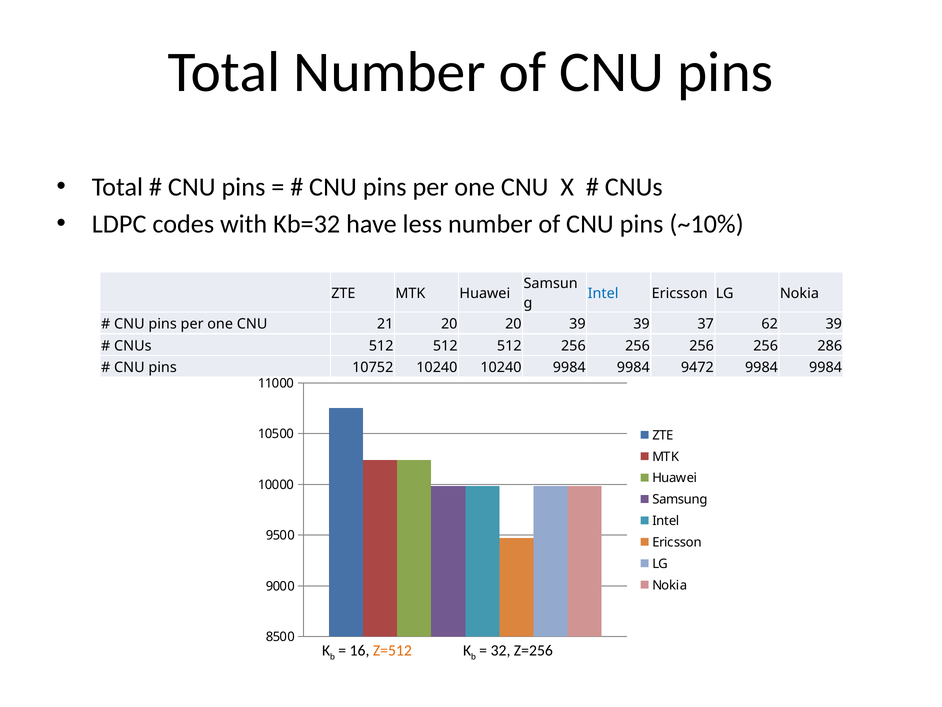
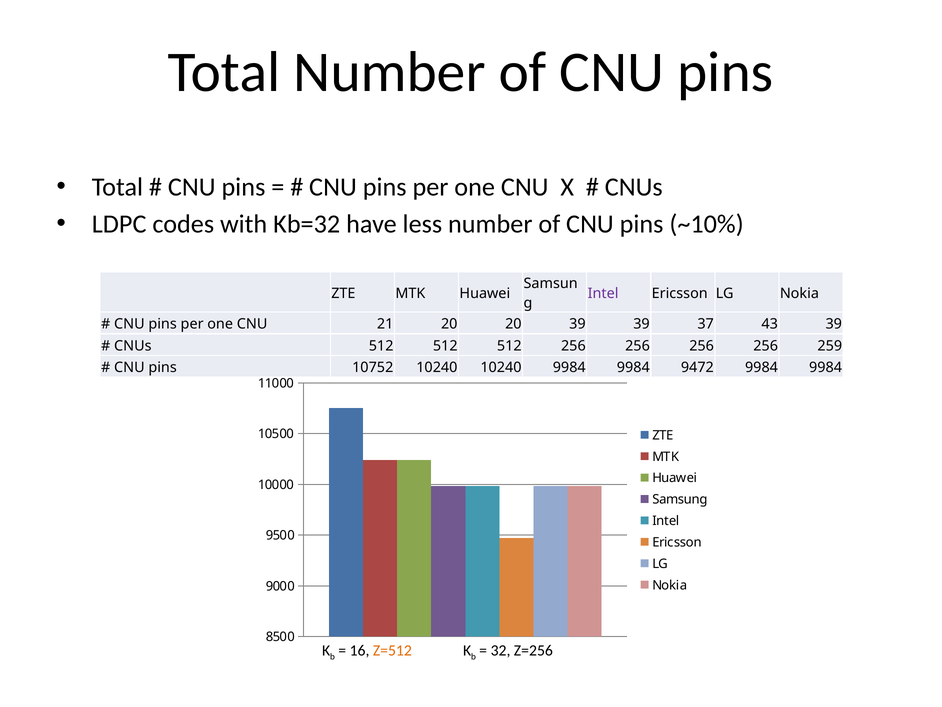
Intel at (603, 293) colour: blue -> purple
62: 62 -> 43
286: 286 -> 259
